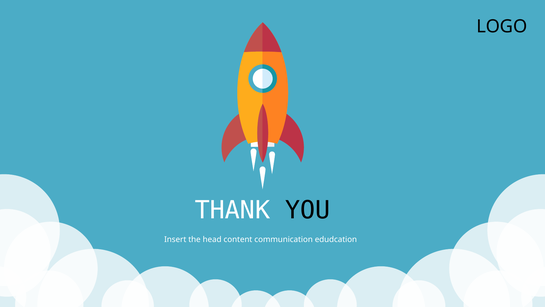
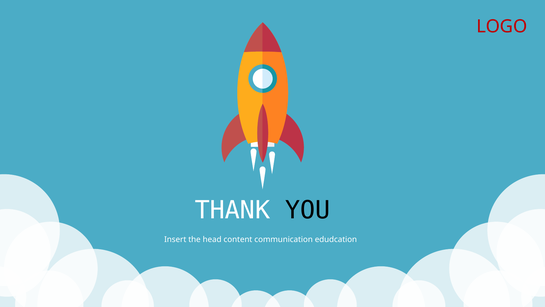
LOGO colour: black -> red
